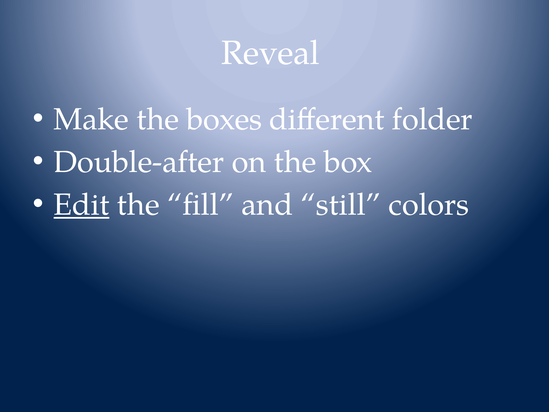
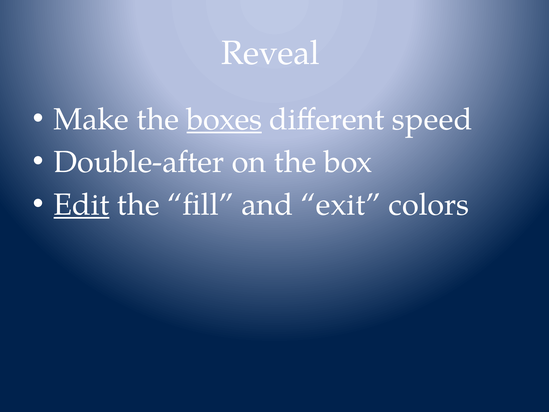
boxes underline: none -> present
folder: folder -> speed
still: still -> exit
